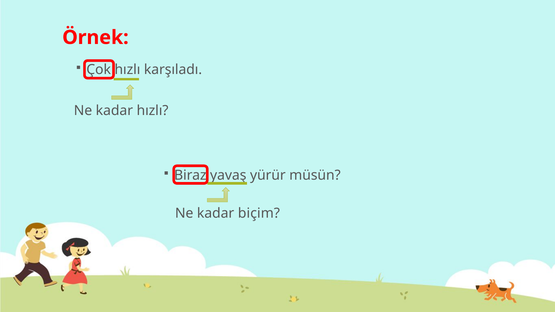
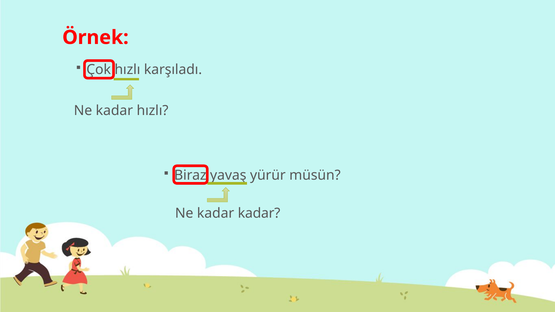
kadar biçim: biçim -> kadar
